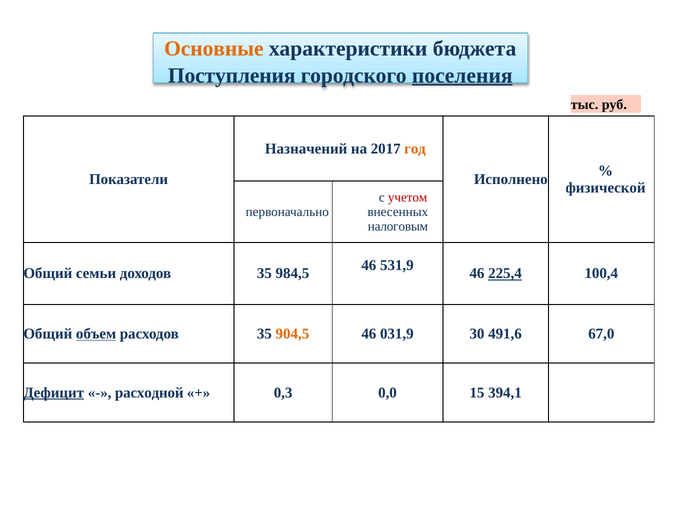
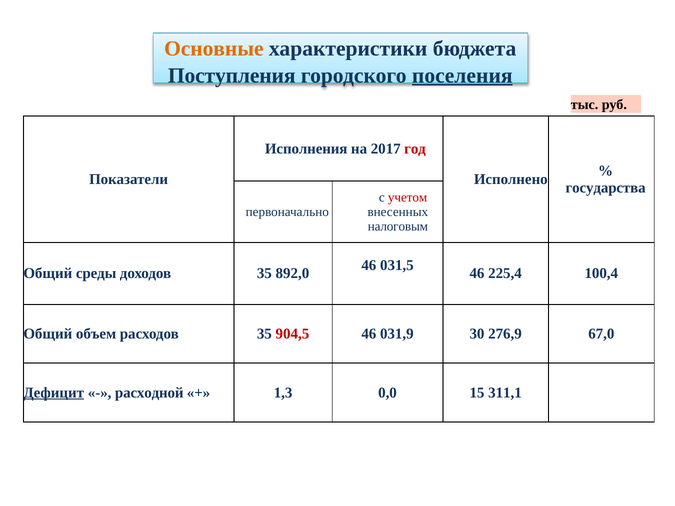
Назначений: Назначений -> Исполнения
год colour: orange -> red
физической: физической -> государства
531,9: 531,9 -> 031,5
семьи: семьи -> среды
984,5: 984,5 -> 892,0
225,4 underline: present -> none
объем underline: present -> none
904,5 colour: orange -> red
491,6: 491,6 -> 276,9
0,3: 0,3 -> 1,3
394,1: 394,1 -> 311,1
